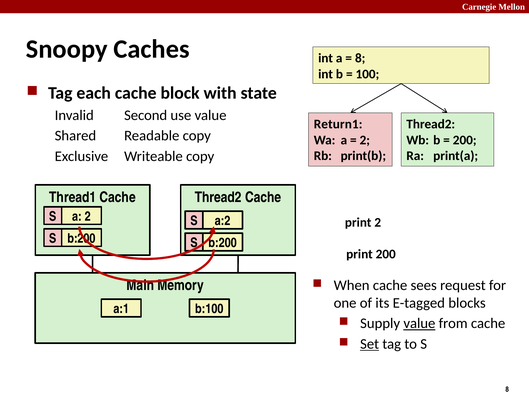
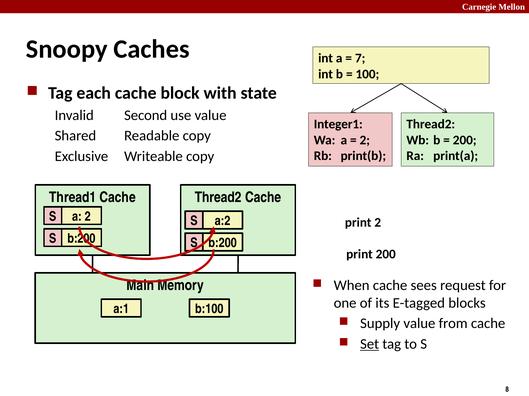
8 at (360, 58): 8 -> 7
Return1: Return1 -> Integer1
value at (419, 324) underline: present -> none
